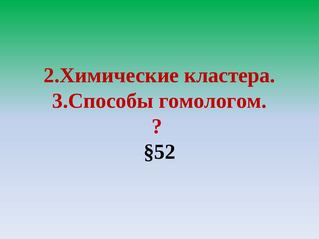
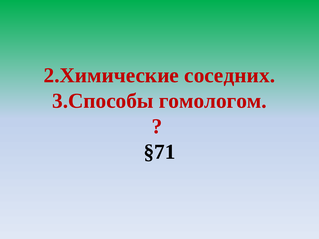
кластера: кластера -> соседних
§52: §52 -> §71
